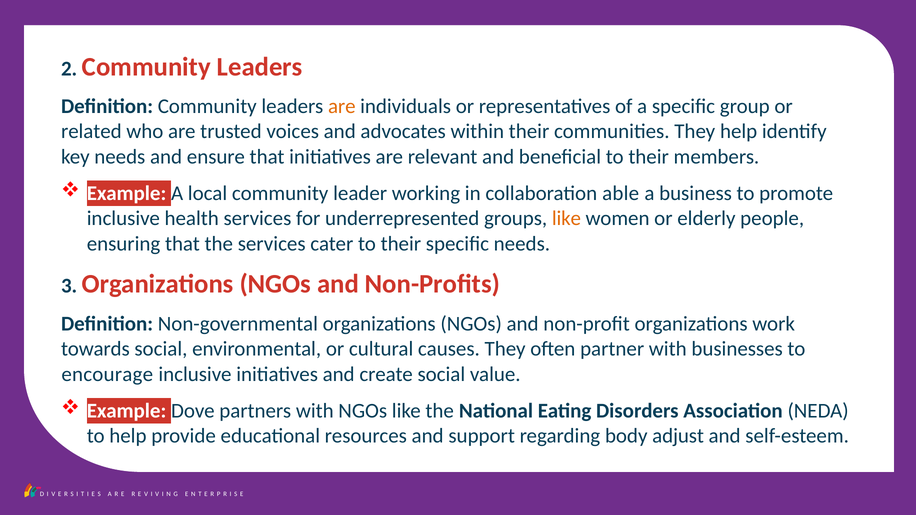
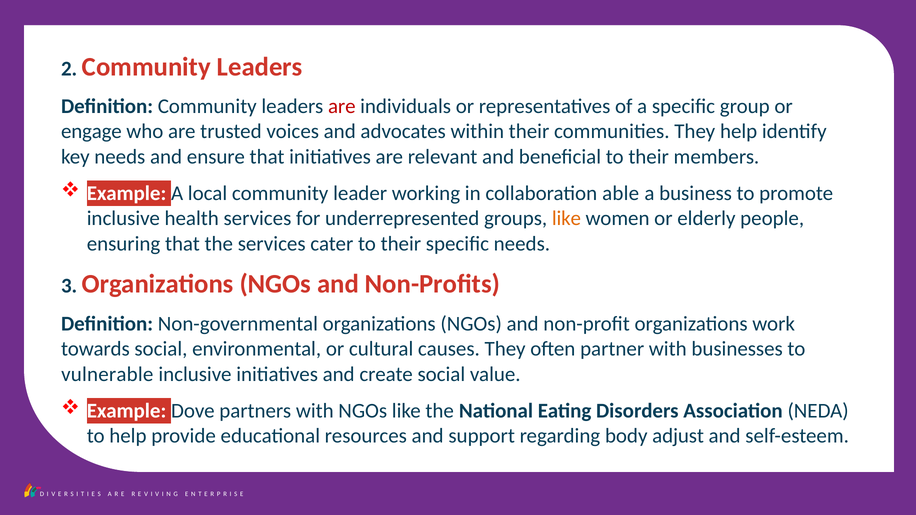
are at (342, 106) colour: orange -> red
related: related -> engage
encourage: encourage -> vulnerable
